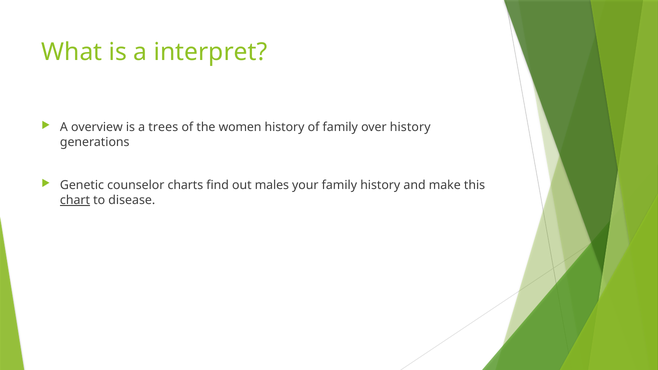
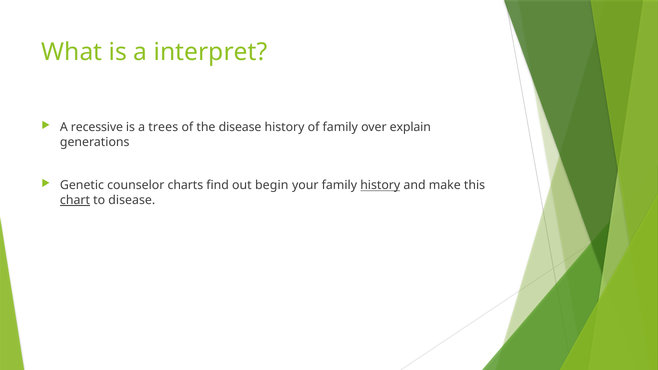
overview: overview -> recessive
the women: women -> disease
over history: history -> explain
males: males -> begin
history at (380, 185) underline: none -> present
